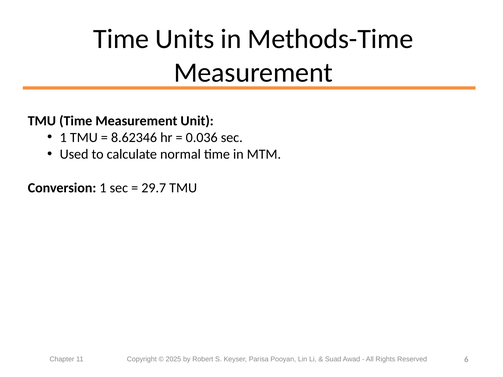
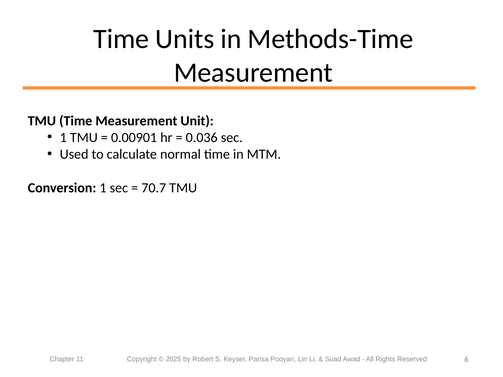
8.62346: 8.62346 -> 0.00901
29.7: 29.7 -> 70.7
